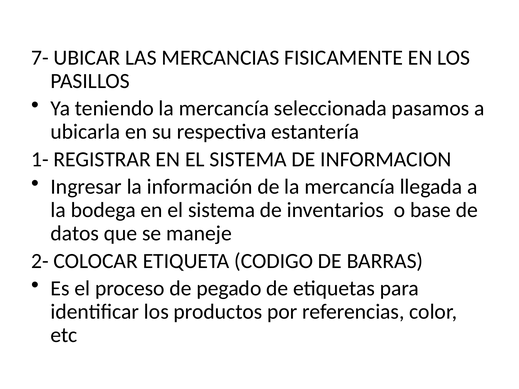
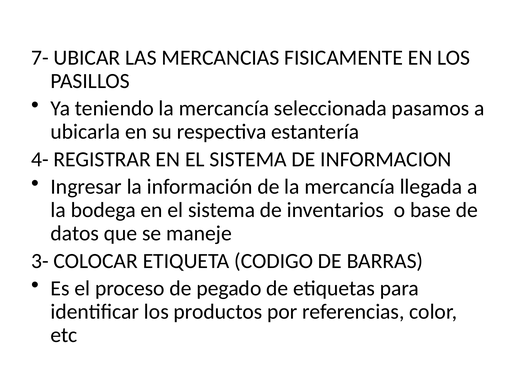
1-: 1- -> 4-
2-: 2- -> 3-
